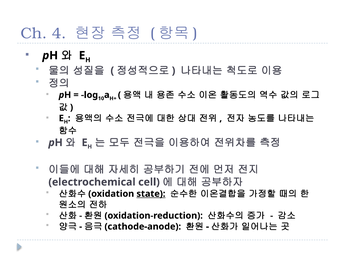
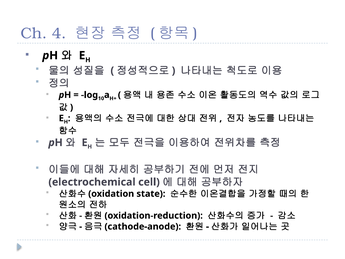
state underline: present -> none
